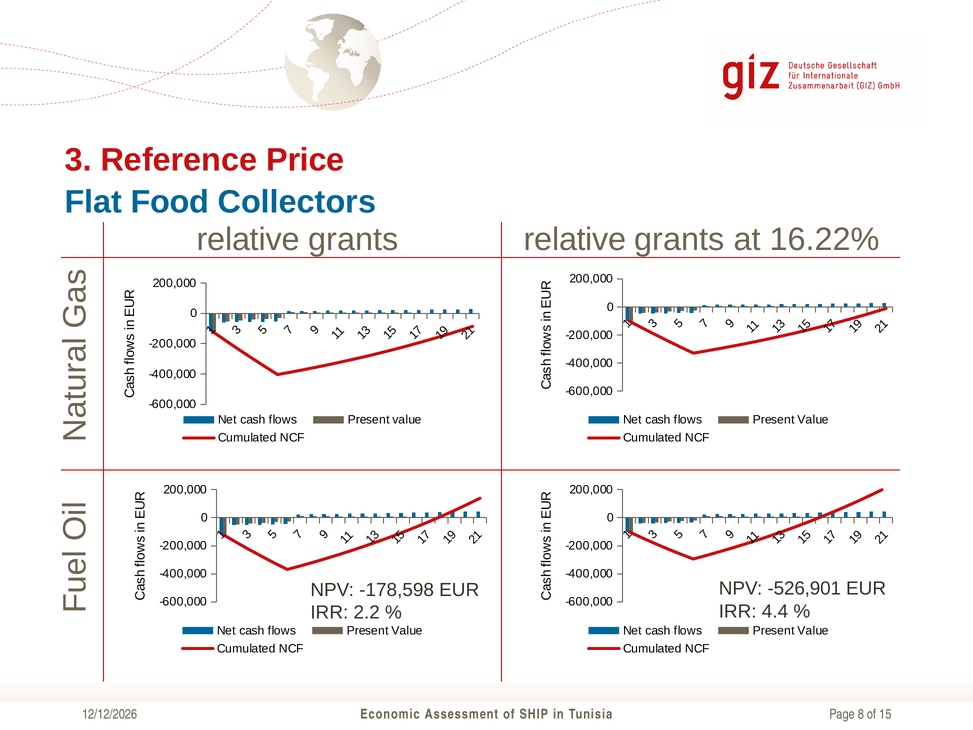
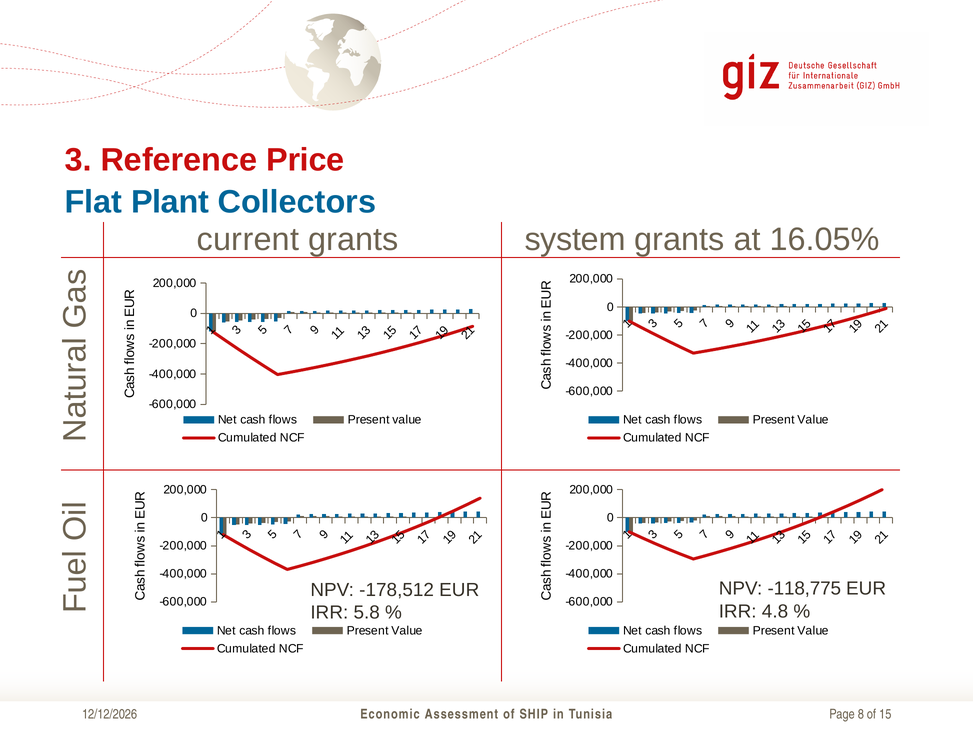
Food: Food -> Plant
relative at (248, 239): relative -> current
grants relative: relative -> system
16.22%: 16.22% -> 16.05%
-526,901: -526,901 -> -118,775
-178,598: -178,598 -> -178,512
4.4: 4.4 -> 4.8
2.2: 2.2 -> 5.8
